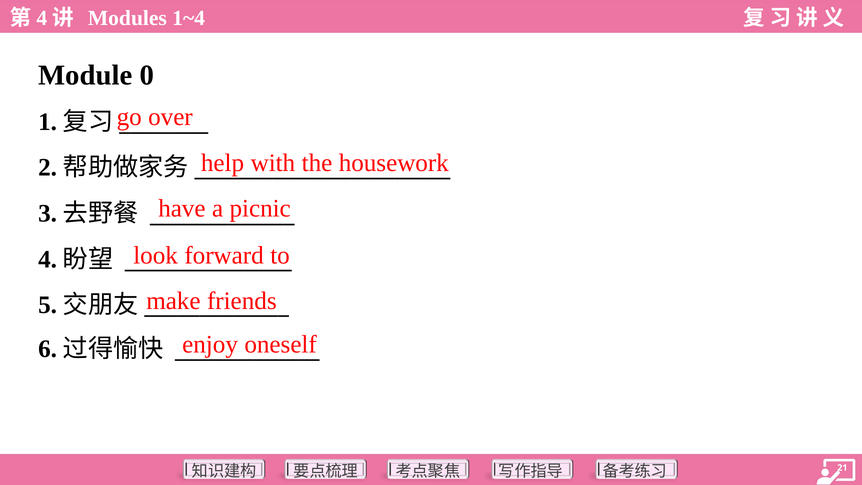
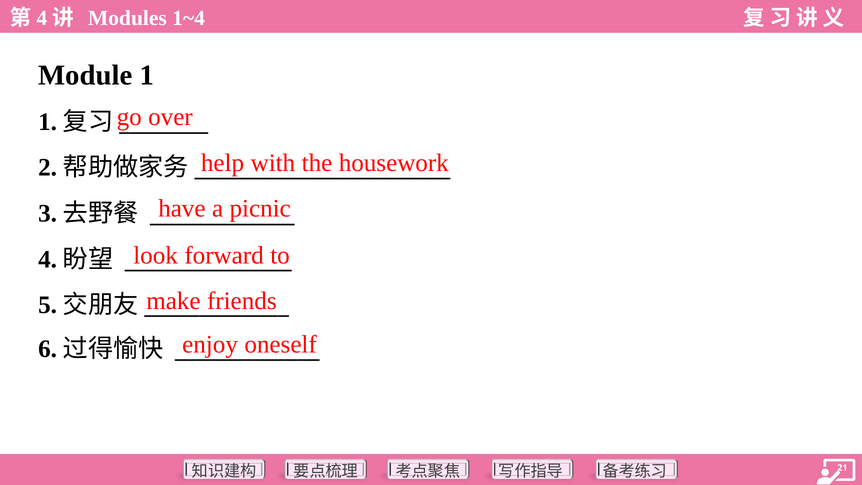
Module 0: 0 -> 1
